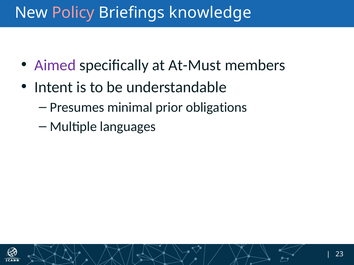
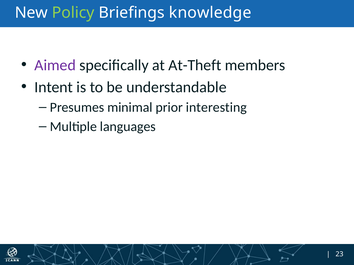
Policy colour: pink -> light green
At-Must: At-Must -> At-Theft
obligations: obligations -> interesting
